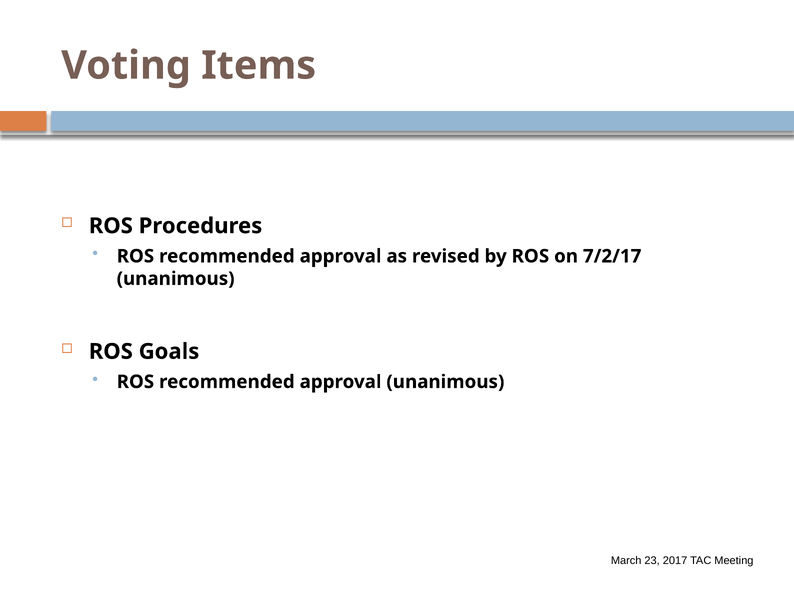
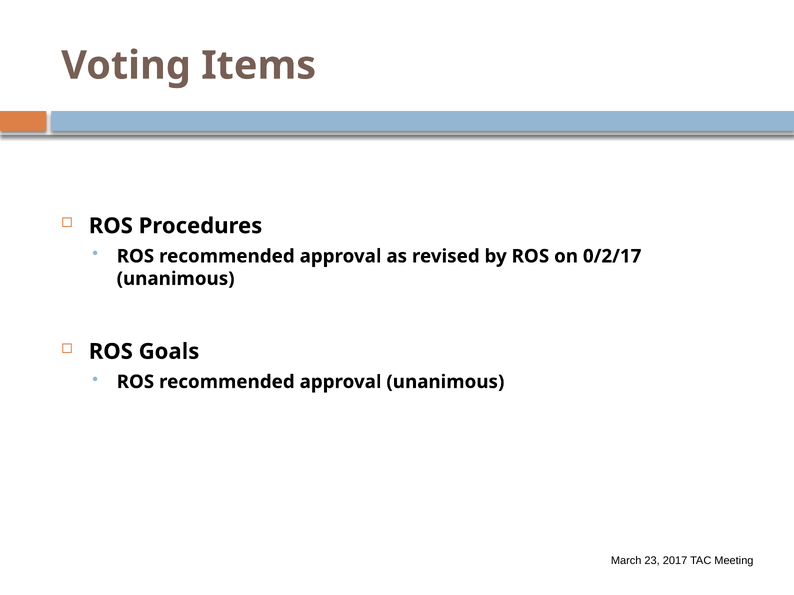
7/2/17: 7/2/17 -> 0/2/17
